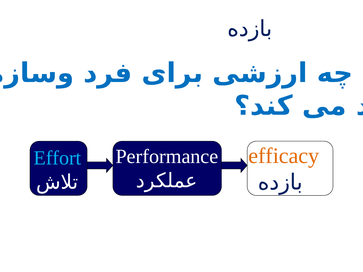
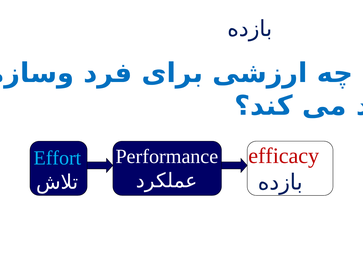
efficacy colour: orange -> red
